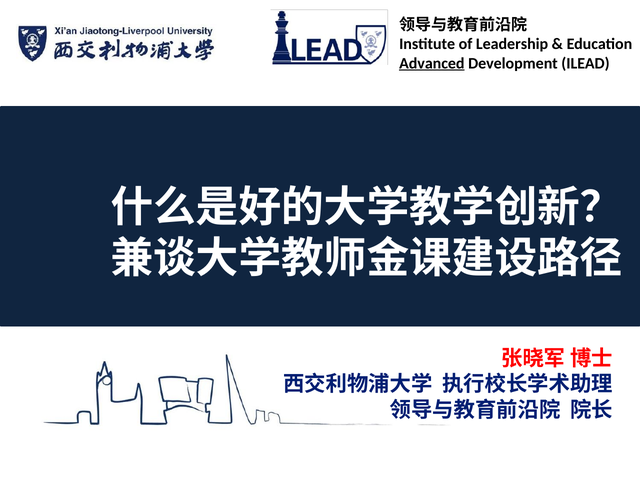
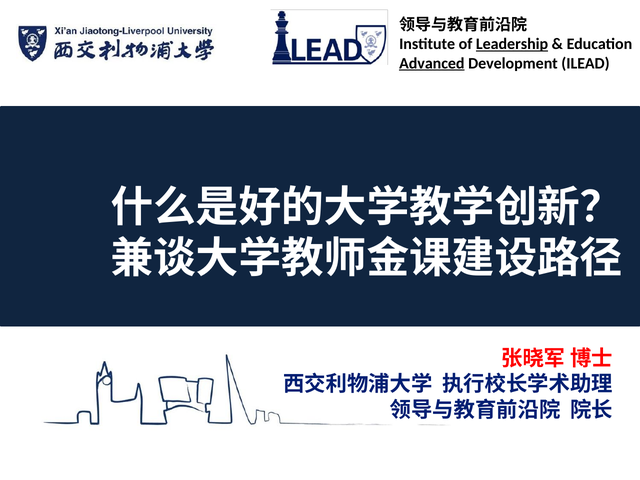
Leadership underline: none -> present
